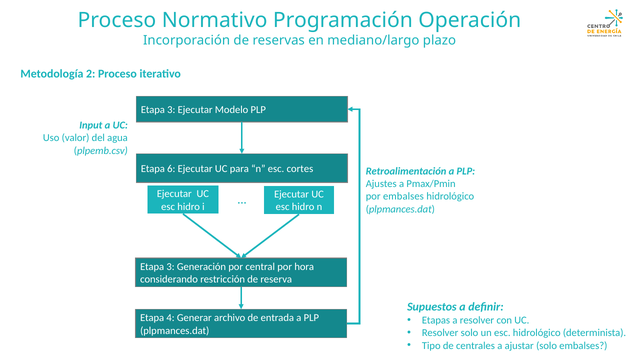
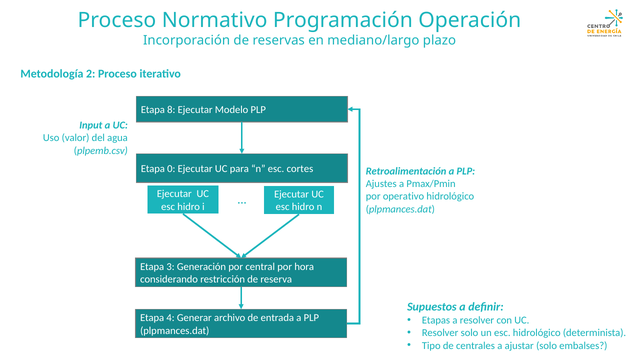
3 at (171, 110): 3 -> 8
6: 6 -> 0
por embalses: embalses -> operativo
